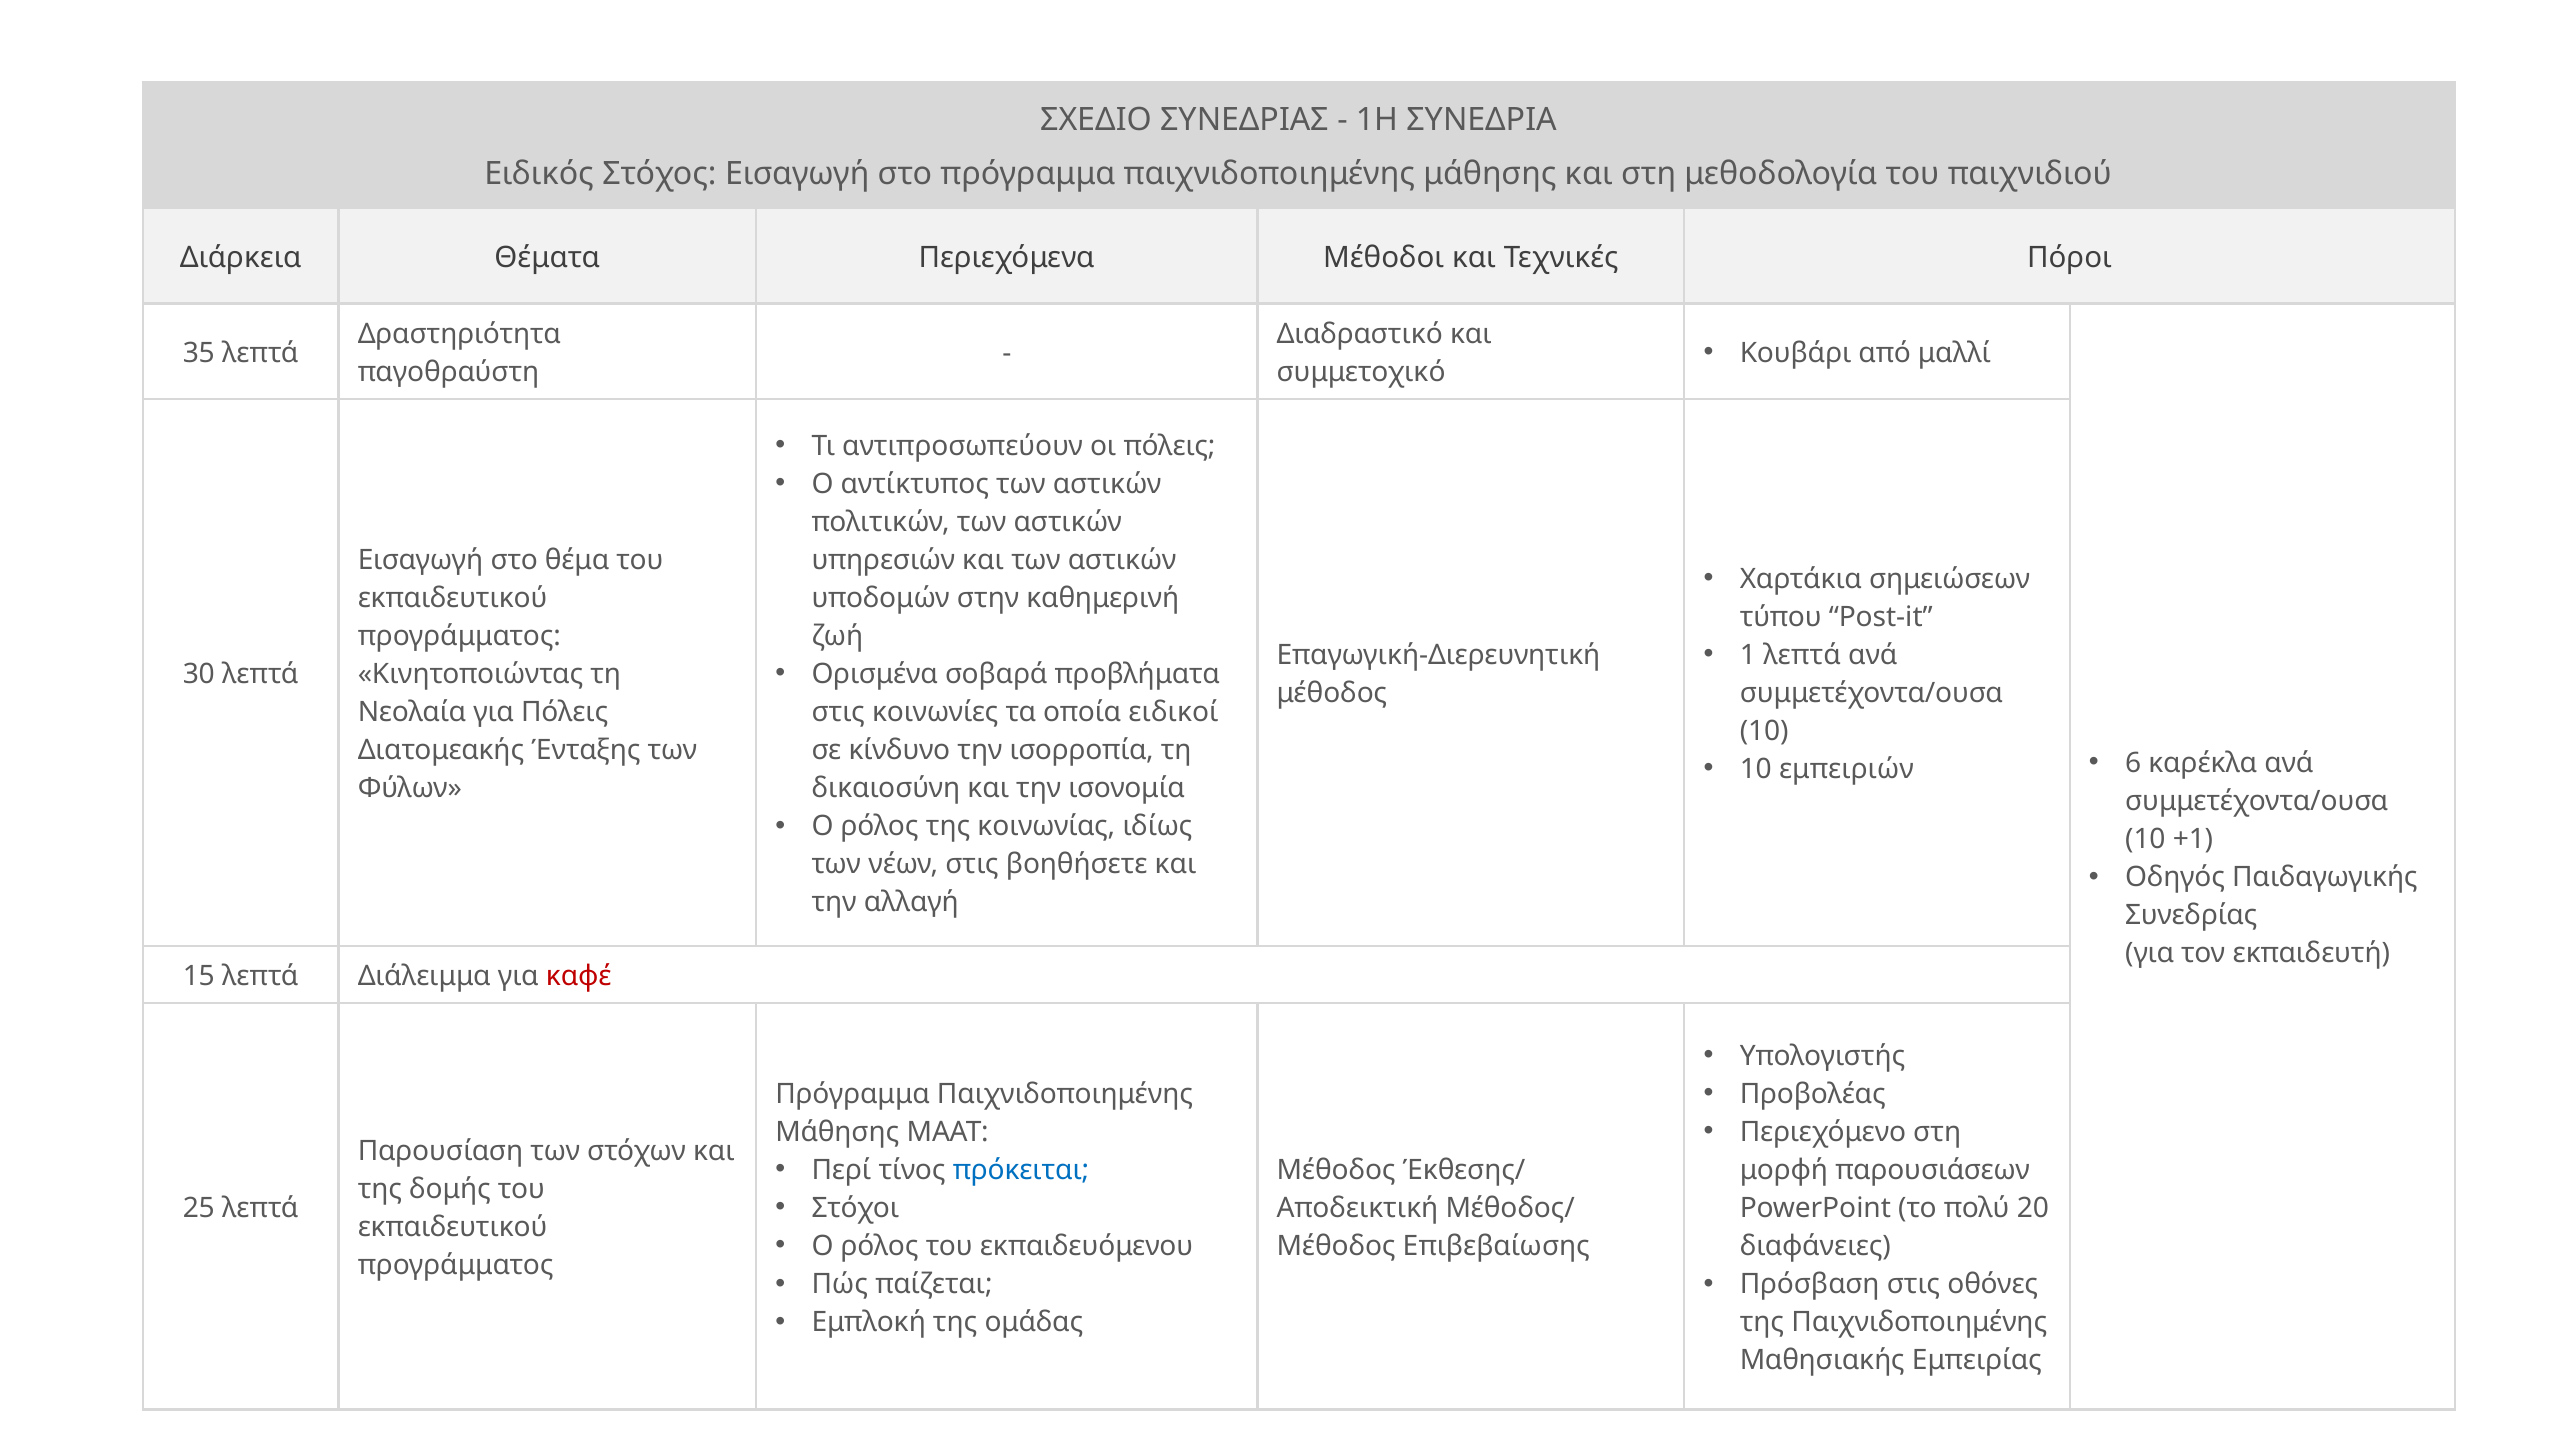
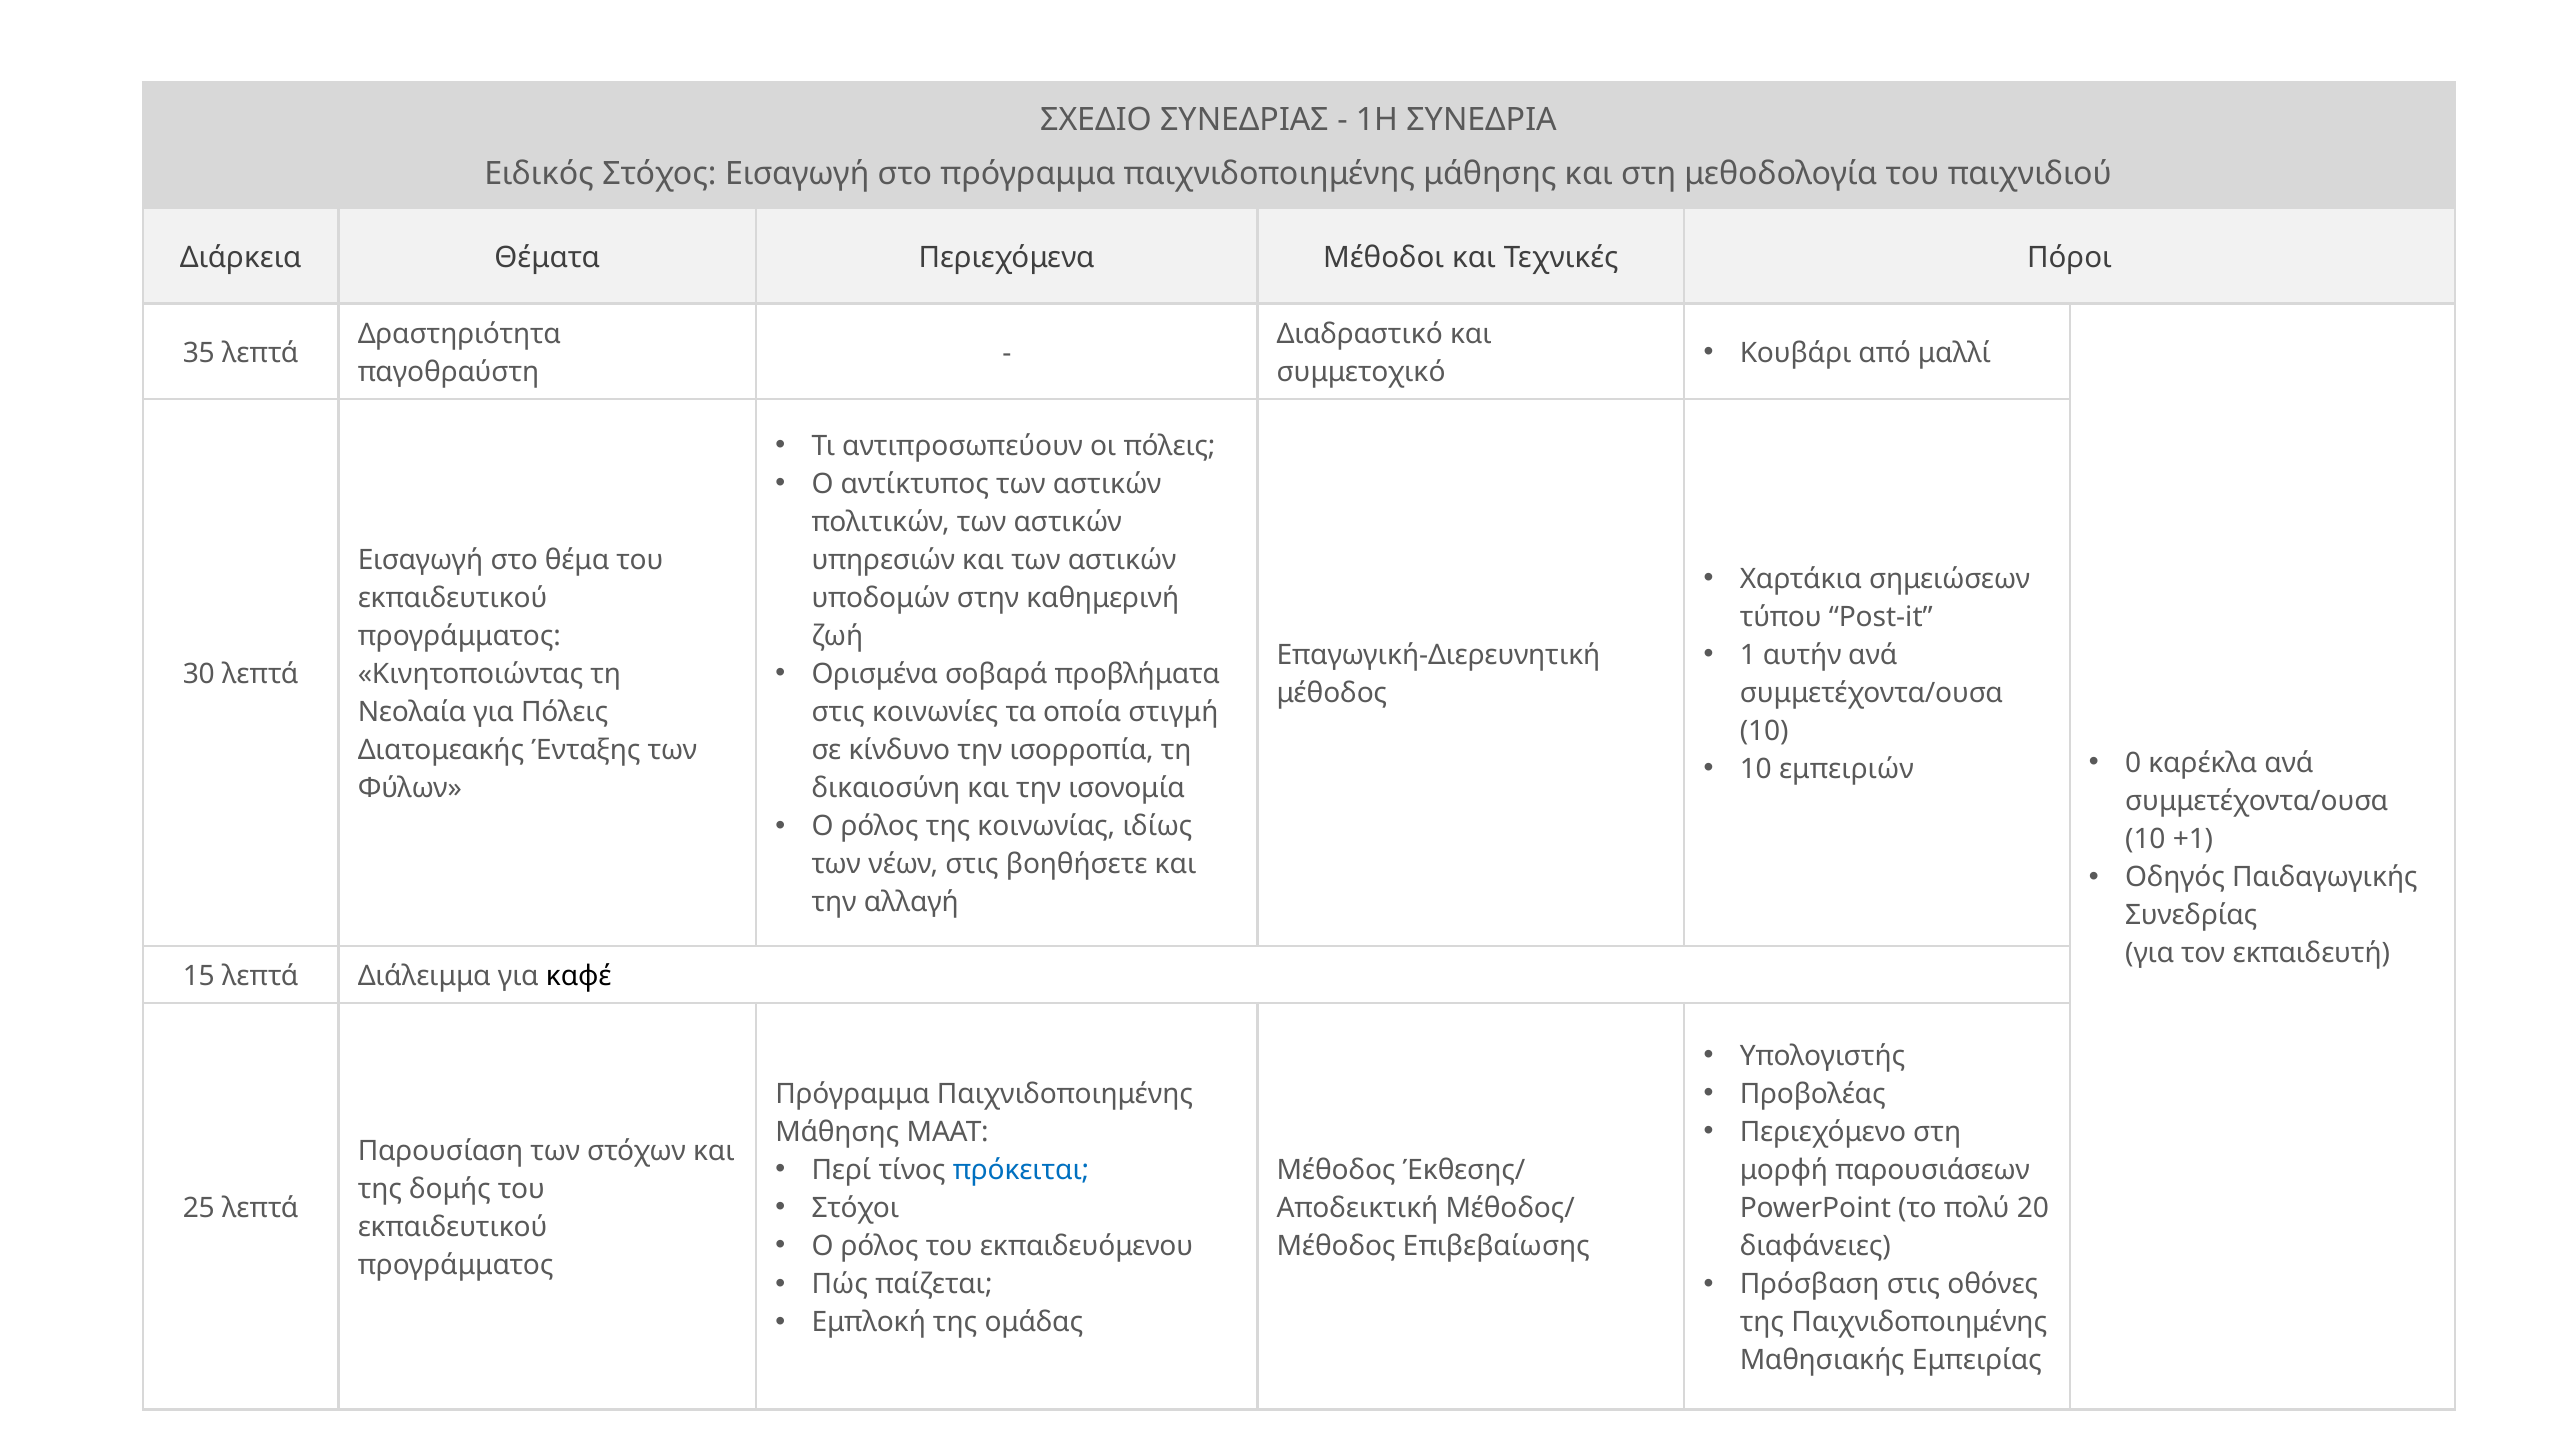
1 λεπτά: λεπτά -> αυτήν
ειδικοί: ειδικοί -> στιγμή
6: 6 -> 0
καφέ colour: red -> black
